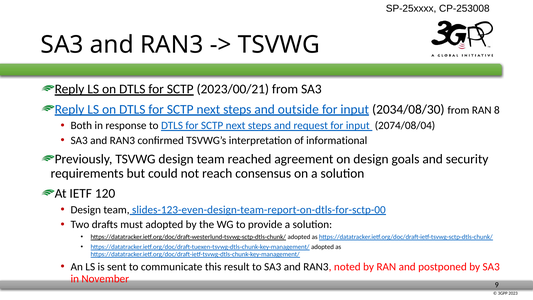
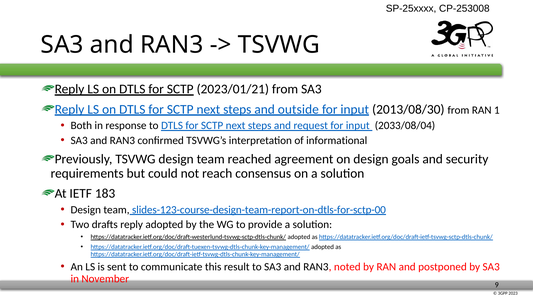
2023/00/21: 2023/00/21 -> 2023/01/21
2034/08/30: 2034/08/30 -> 2013/08/30
8: 8 -> 1
2074/08/04: 2074/08/04 -> 2033/08/04
120: 120 -> 183
slides-123-even-design-team-report-on-dtls-for-sctp-00: slides-123-even-design-team-report-on-dtls-for-sctp-00 -> slides-123-course-design-team-report-on-dtls-for-sctp-00
drafts must: must -> reply
